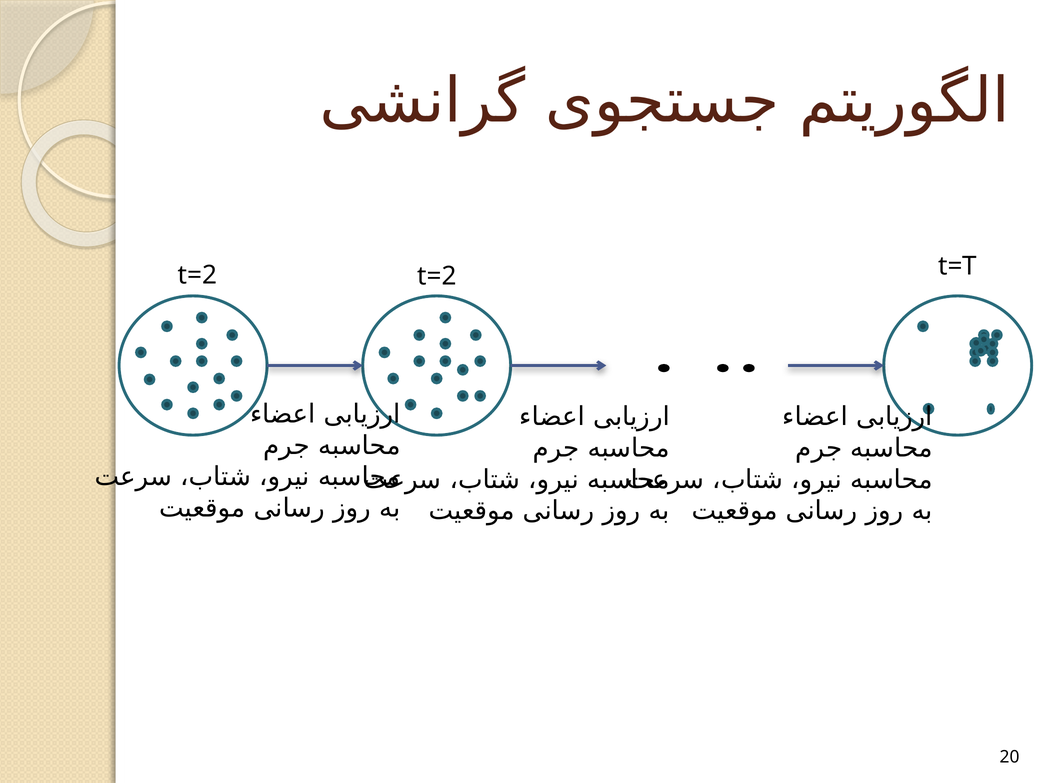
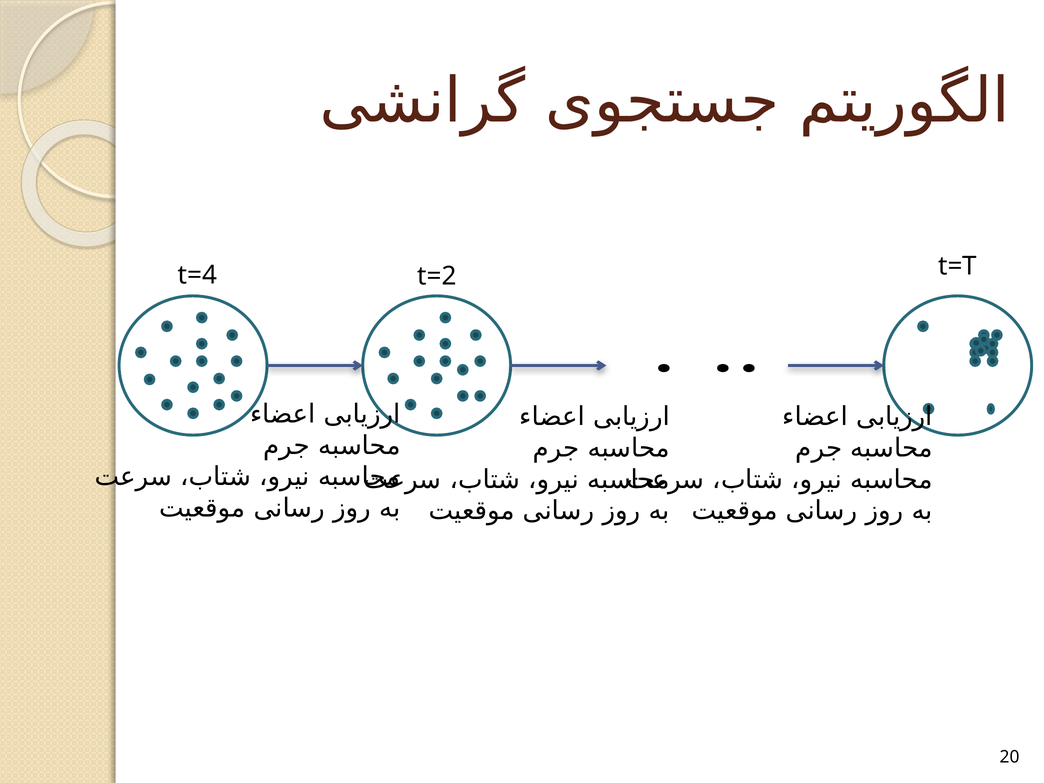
t=2 at (198, 275): t=2 -> t=4
